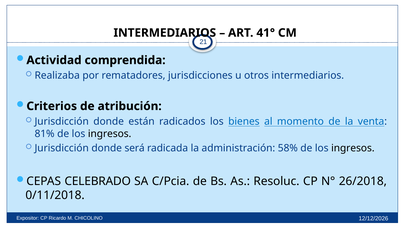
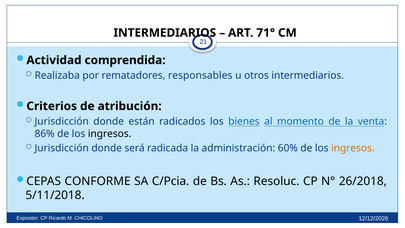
41°: 41° -> 71°
jurisdicciones: jurisdicciones -> responsables
81%: 81% -> 86%
58%: 58% -> 60%
ingresos at (353, 148) colour: black -> orange
CELEBRADO: CELEBRADO -> CONFORME
0/11/2018: 0/11/2018 -> 5/11/2018
